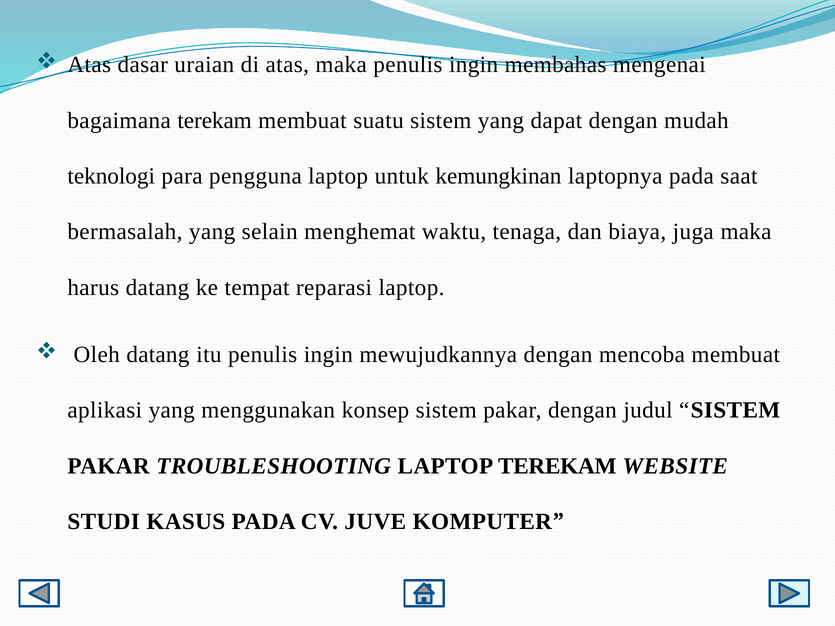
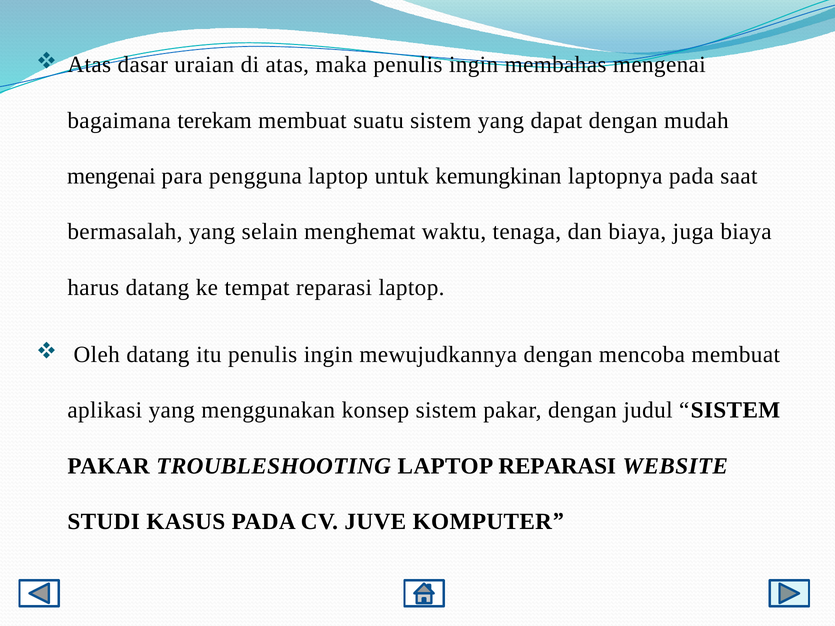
teknologi at (111, 176): teknologi -> mengenai
juga maka: maka -> biaya
LAPTOP TEREKAM: TEREKAM -> REPARASI
